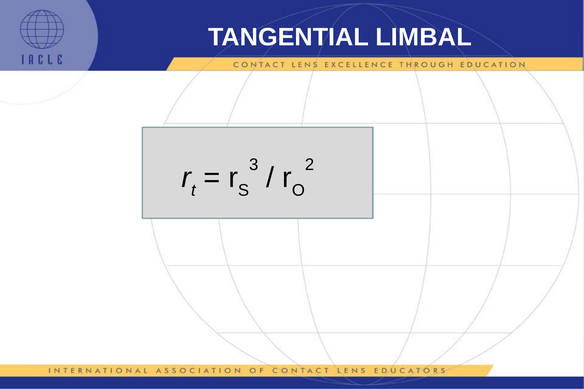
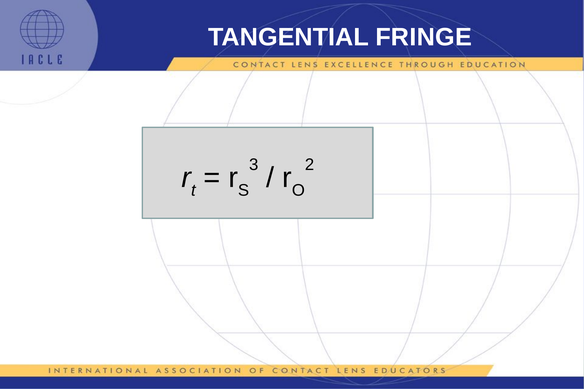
LIMBAL: LIMBAL -> FRINGE
